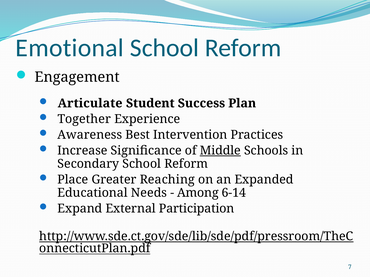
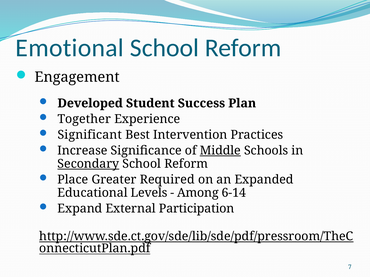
Articulate: Articulate -> Developed
Awareness: Awareness -> Significant
Secondary underline: none -> present
Reaching: Reaching -> Required
Needs: Needs -> Levels
